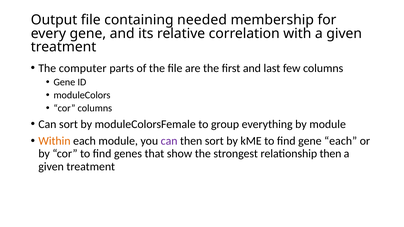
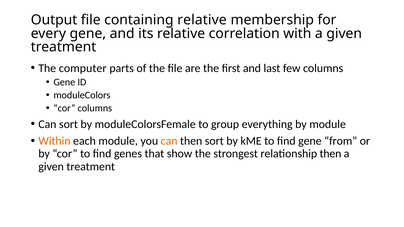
containing needed: needed -> relative
can at (169, 141) colour: purple -> orange
gene each: each -> from
